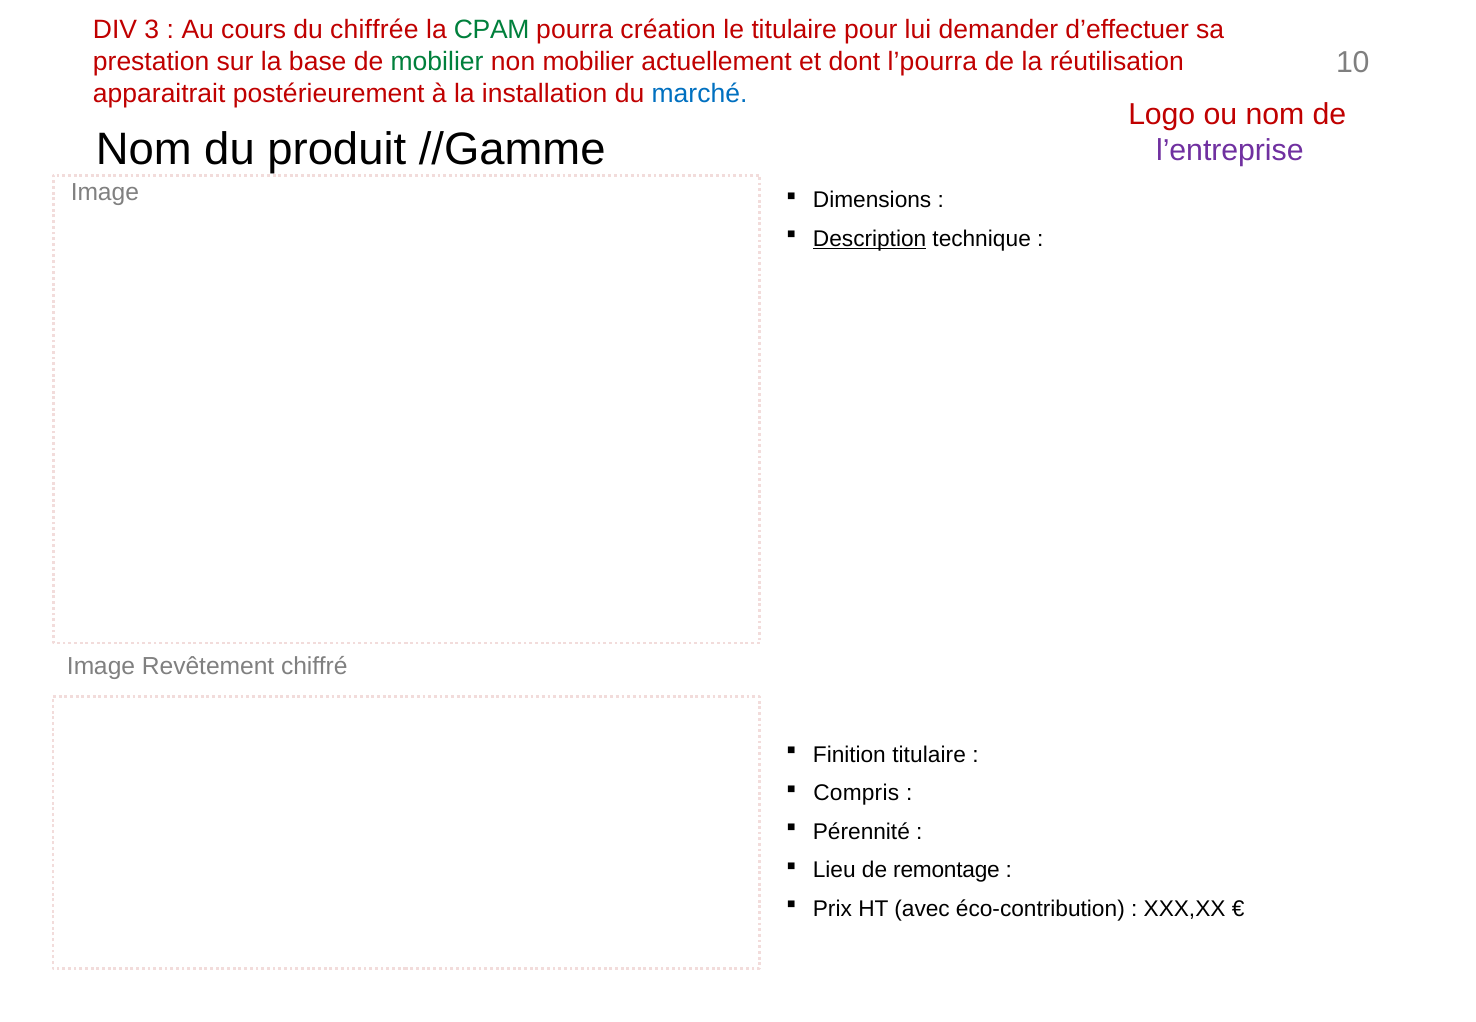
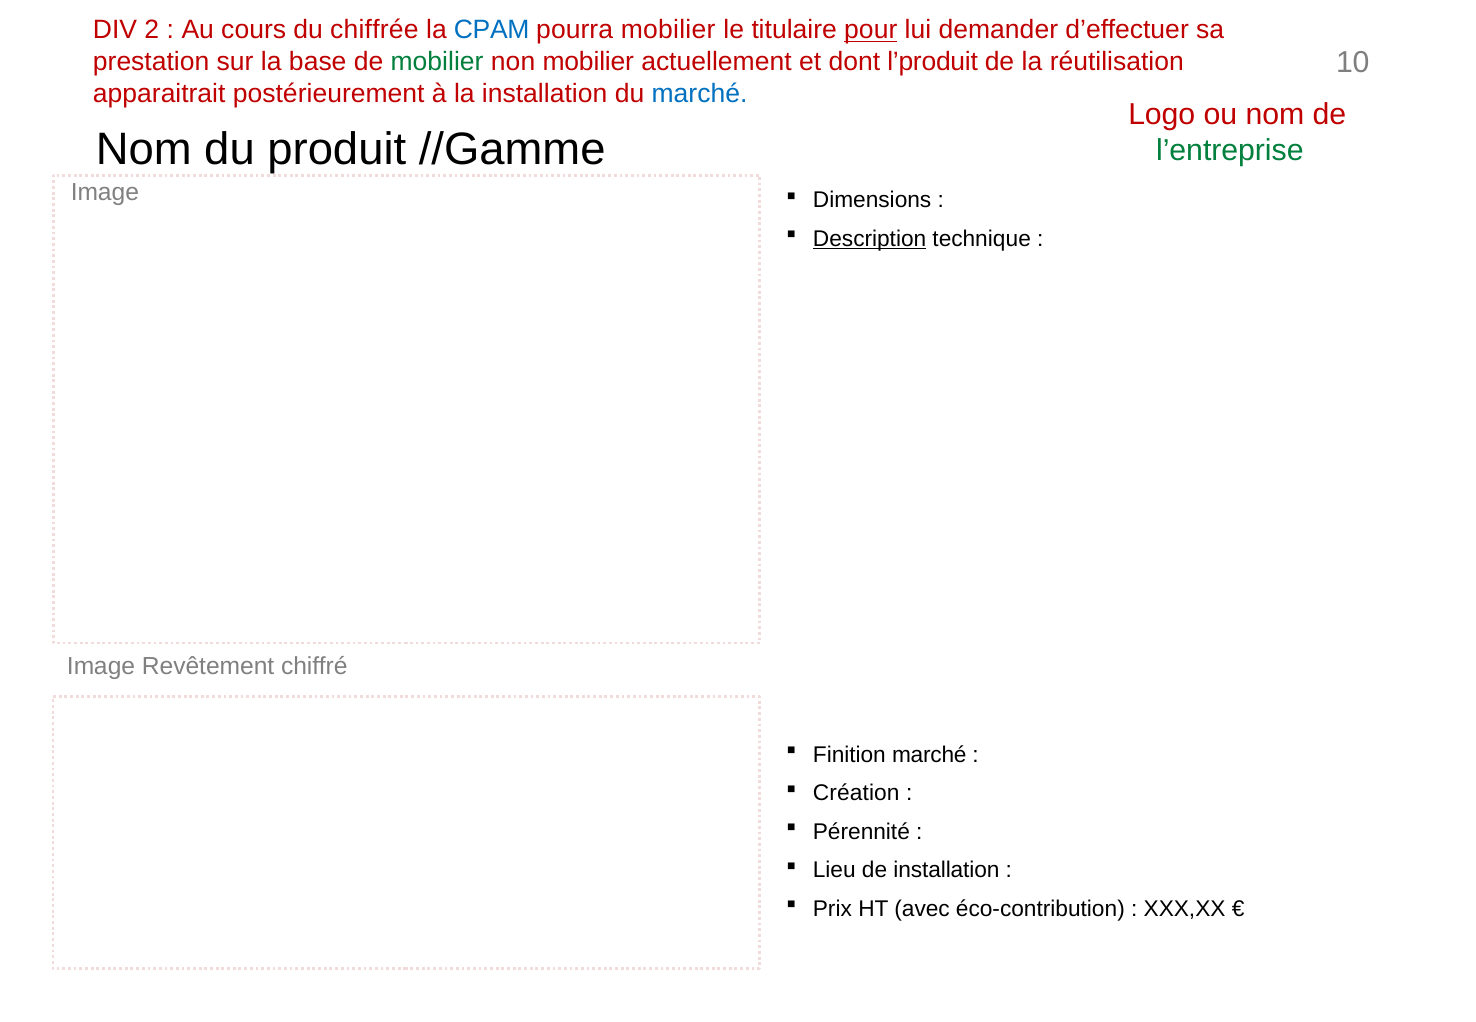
3: 3 -> 2
CPAM colour: green -> blue
pourra création: création -> mobilier
pour underline: none -> present
l’pourra: l’pourra -> l’produit
l’entreprise colour: purple -> green
Finition titulaire: titulaire -> marché
Compris: Compris -> Création
de remontage: remontage -> installation
